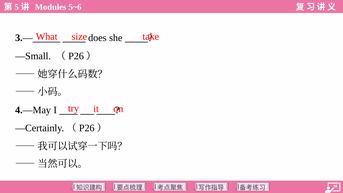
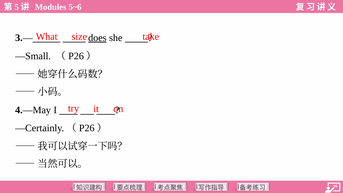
does underline: none -> present
